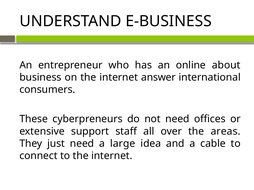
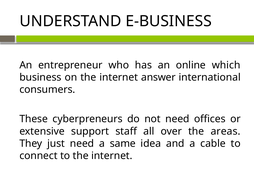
about: about -> which
large: large -> same
